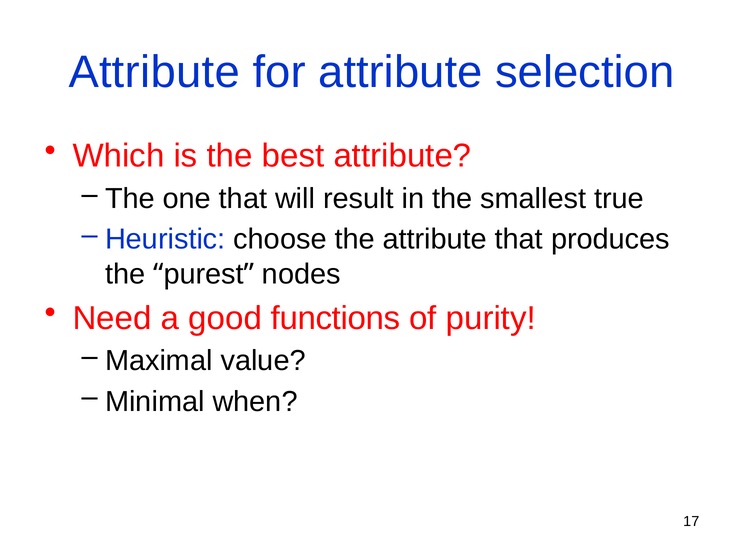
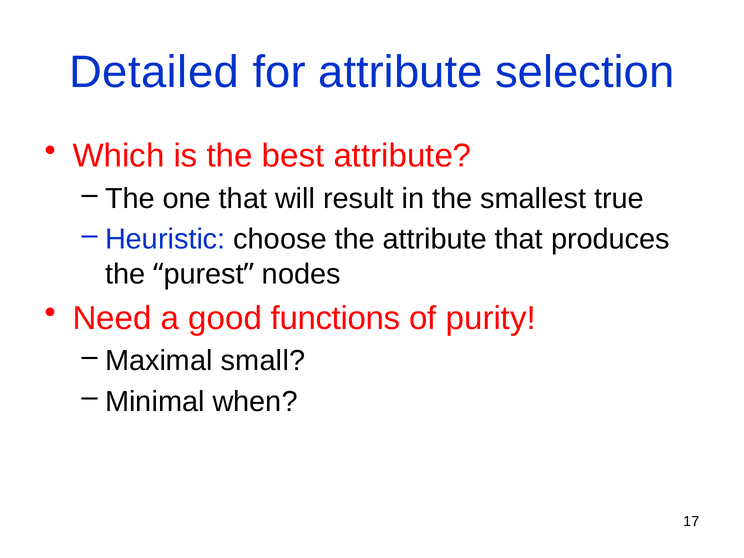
Attribute at (154, 72): Attribute -> Detailed
value: value -> small
